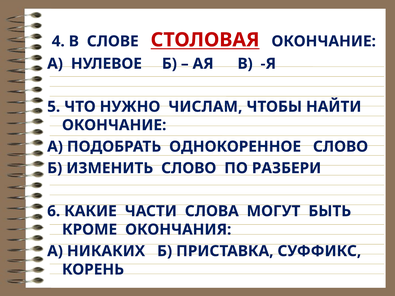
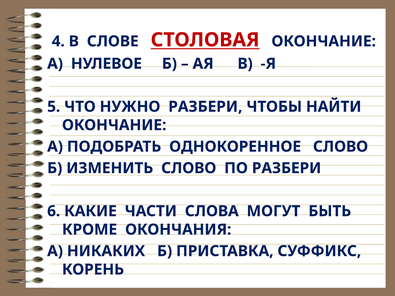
НУЖНО ЧИСЛАМ: ЧИСЛАМ -> РАЗБЕРИ
